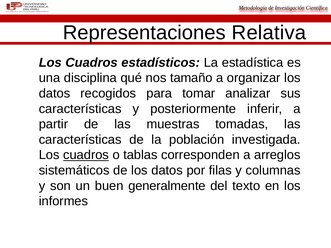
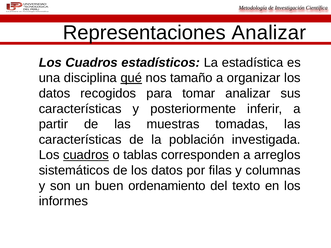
Representaciones Relativa: Relativa -> Analizar
qué underline: none -> present
generalmente: generalmente -> ordenamiento
